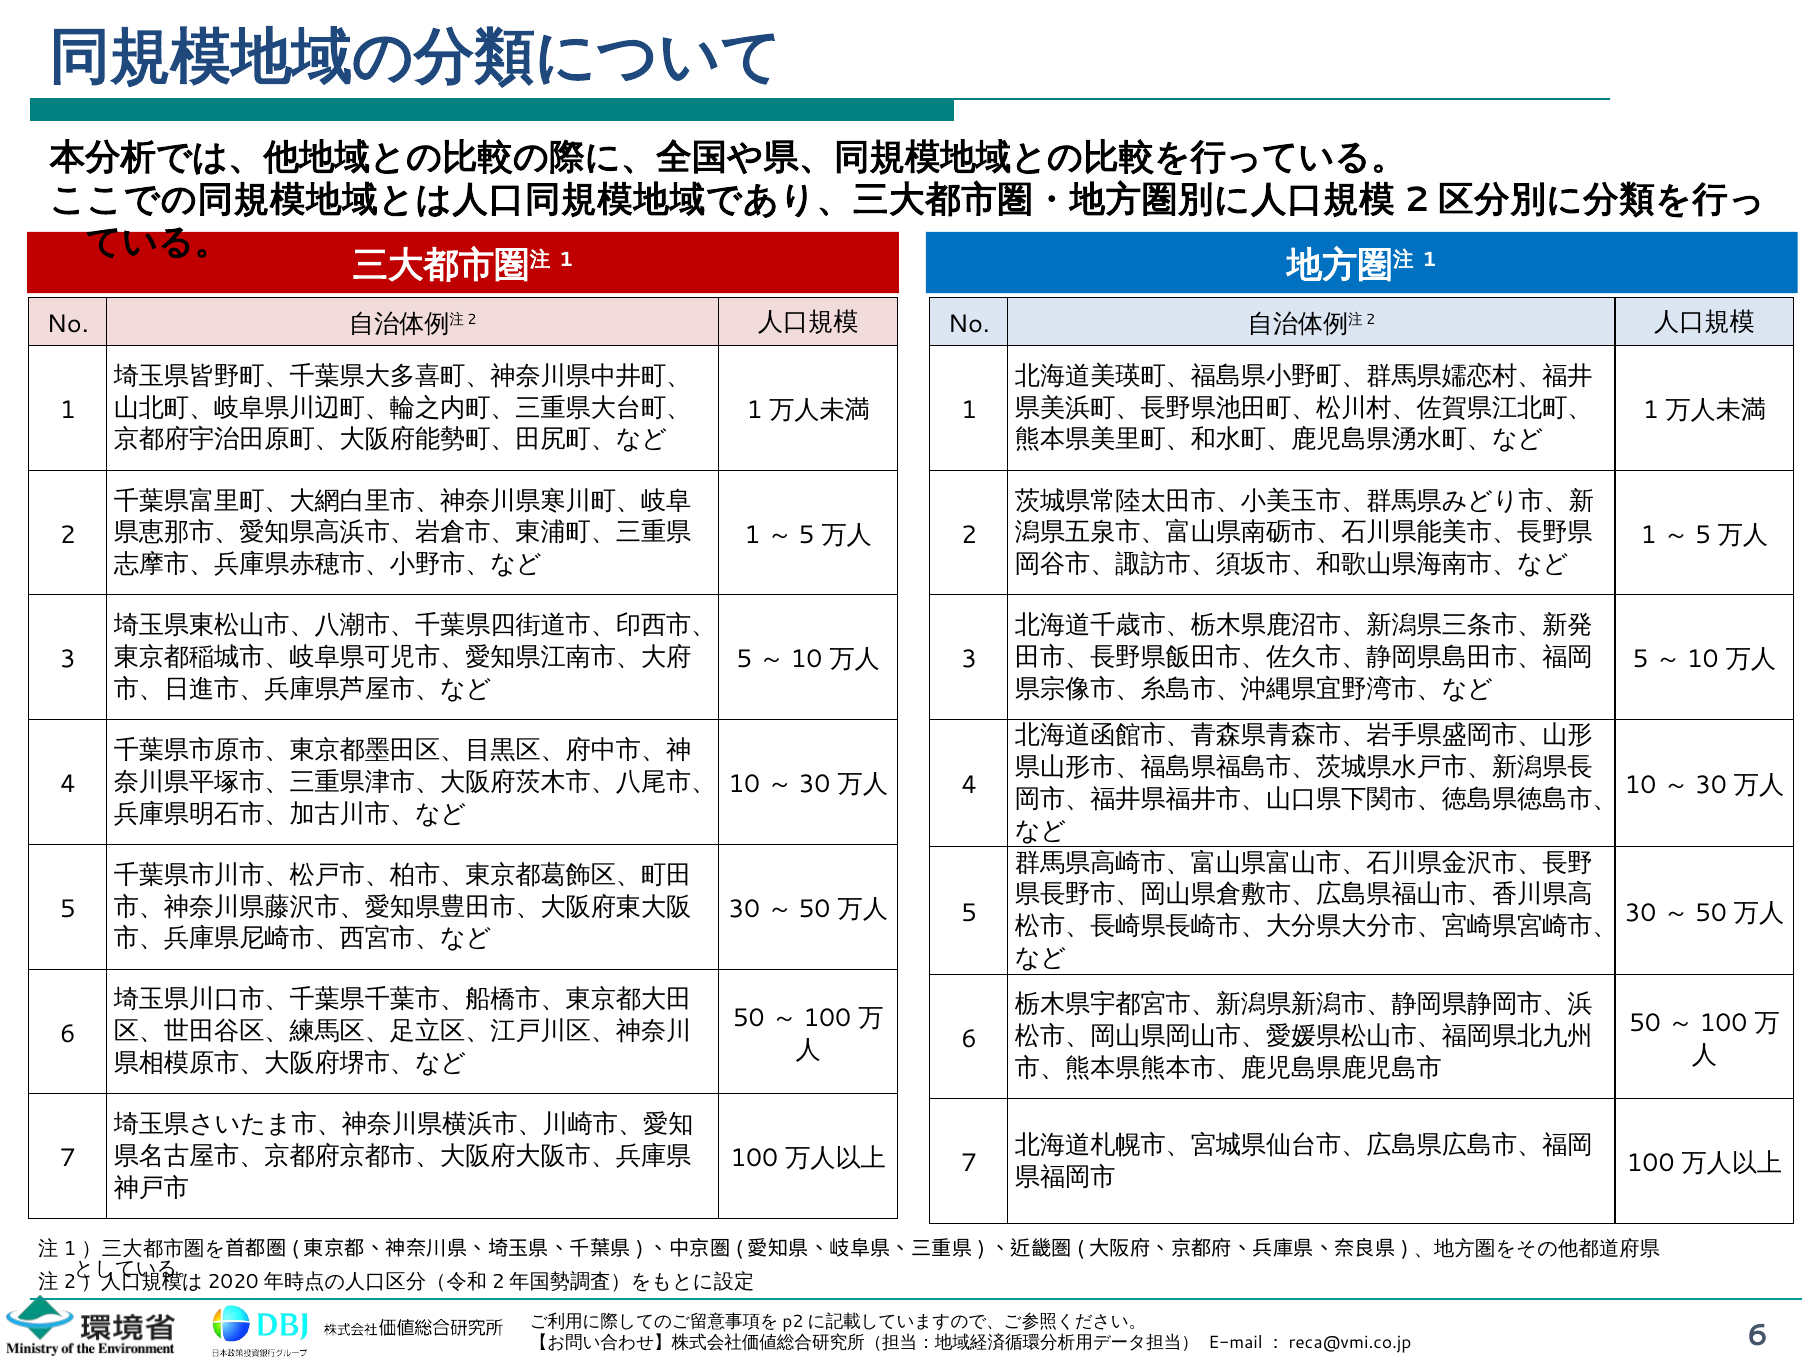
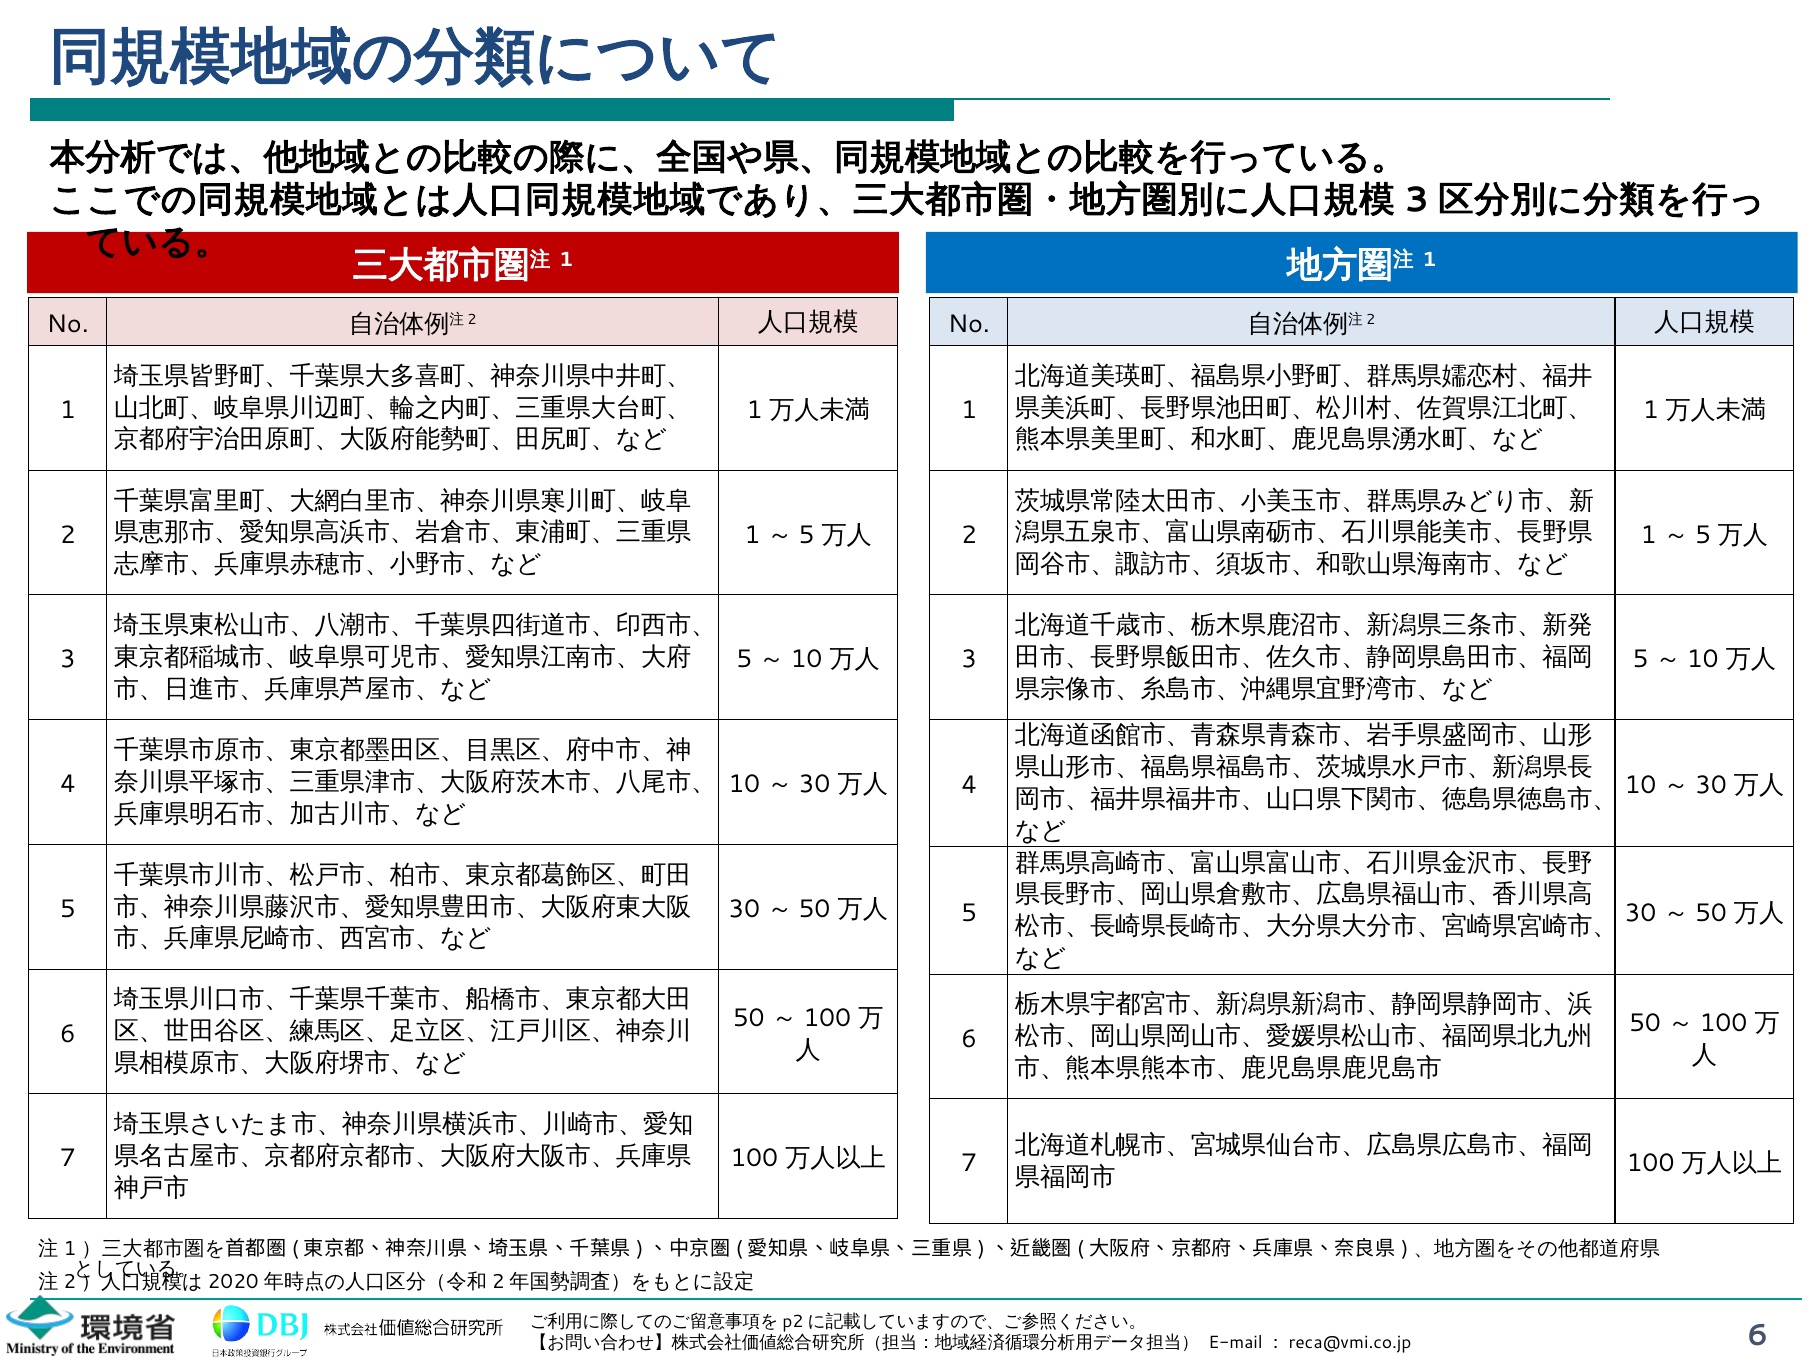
2 at (1417, 199): 2 -> 3
